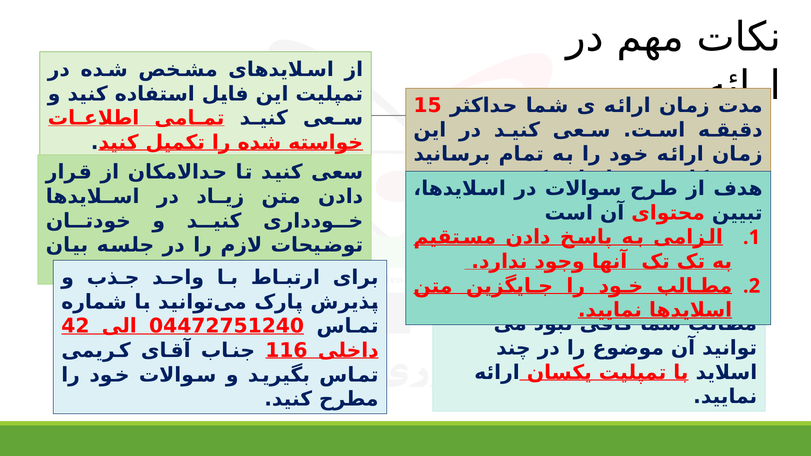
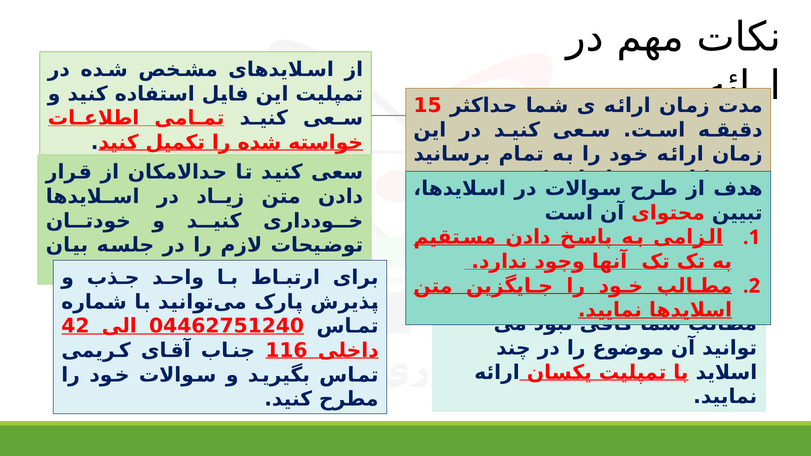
04472751240: 04472751240 -> 04462751240
